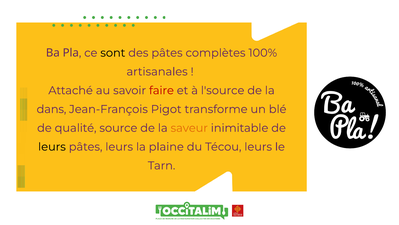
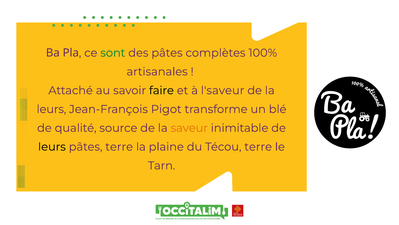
sont colour: black -> green
faire colour: red -> black
l'source: l'source -> l'saveur
dans at (51, 109): dans -> leurs
pâtes leurs: leurs -> terre
Técou leurs: leurs -> terre
